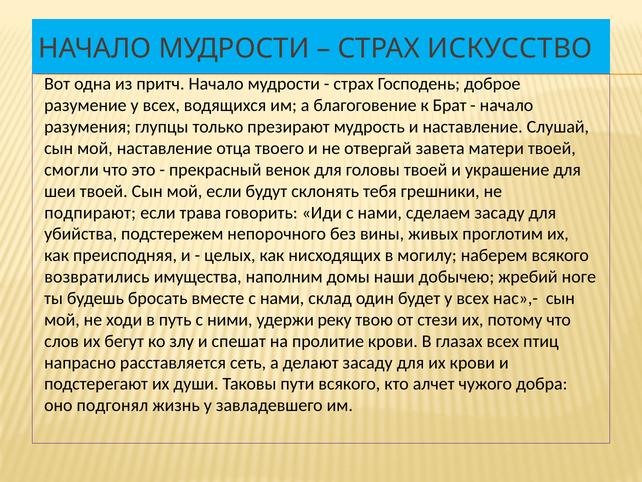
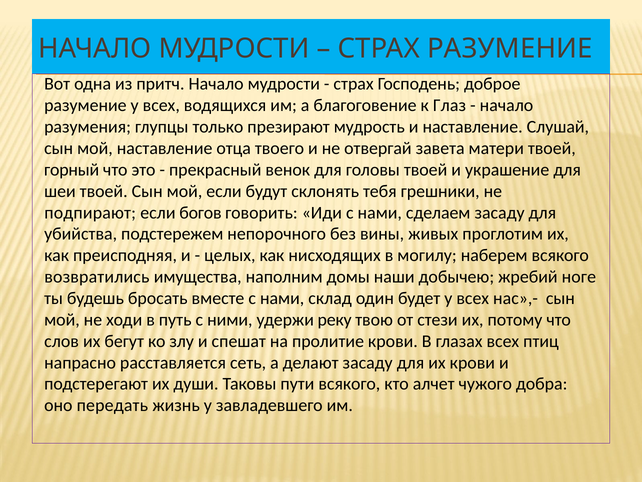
СТРАХ ИСКУССТВО: ИСКУССТВО -> РАЗУМЕНИЕ
Брат: Брат -> Глаз
смогли: смогли -> горный
трава: трава -> богов
подгонял: подгонял -> передать
